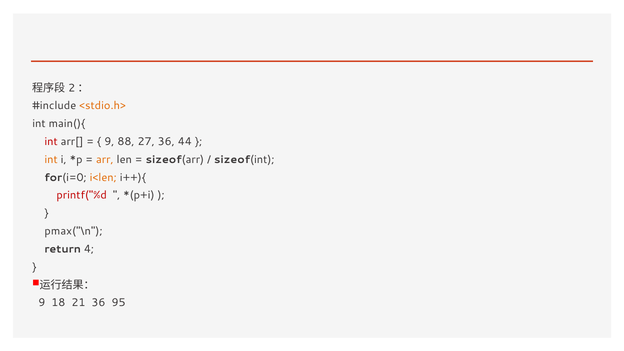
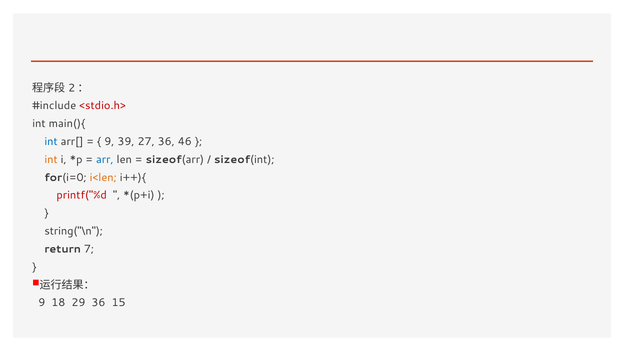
<stdio.h> colour: orange -> red
int at (51, 142) colour: red -> blue
88: 88 -> 39
44: 44 -> 46
arr colour: orange -> blue
pmax("\n: pmax("\n -> string("\n
4: 4 -> 7
21: 21 -> 29
95: 95 -> 15
